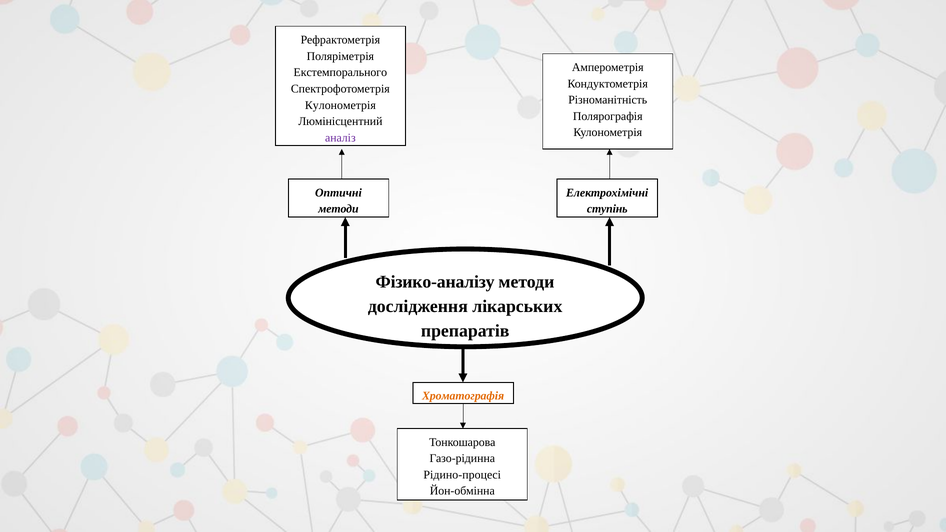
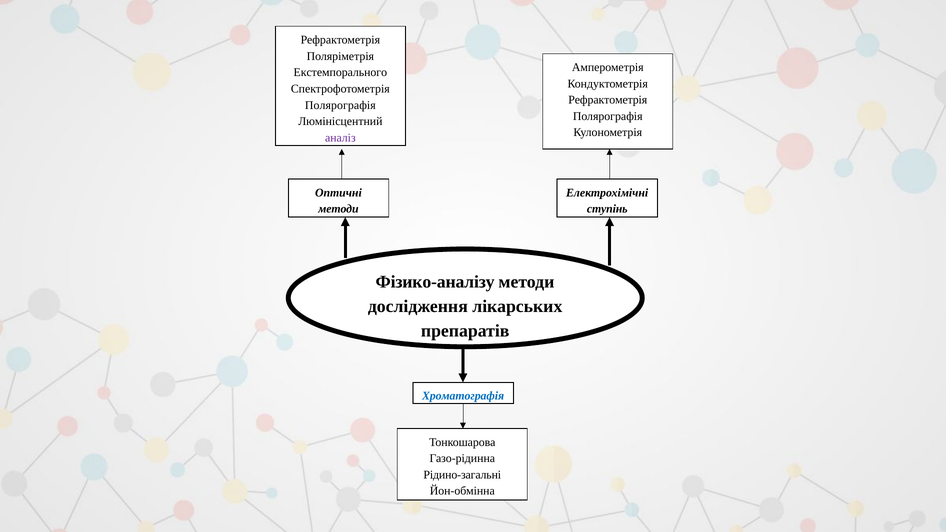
Різноманітність at (608, 100): Різноманітність -> Рефрактометрія
Кулонометрія at (340, 105): Кулонометрія -> Полярографія
Хроматографія colour: orange -> blue
Рідино-процесі: Рідино-процесі -> Рідино-загальні
